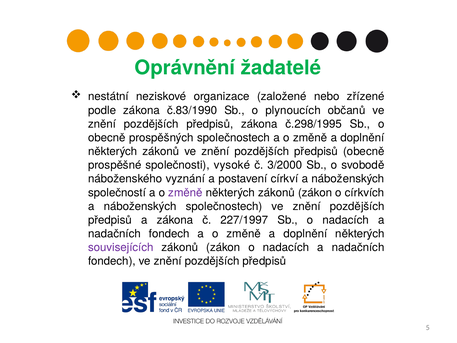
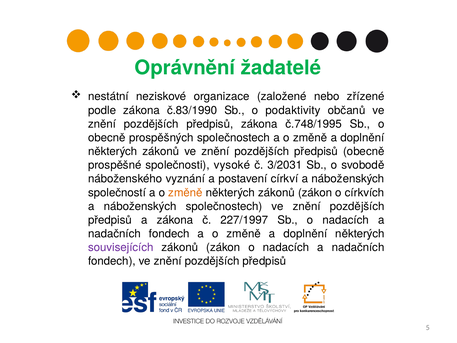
plynoucích: plynoucích -> podaktivity
č.298/1995: č.298/1995 -> č.748/1995
3/2000: 3/2000 -> 3/2031
změně at (185, 192) colour: purple -> orange
